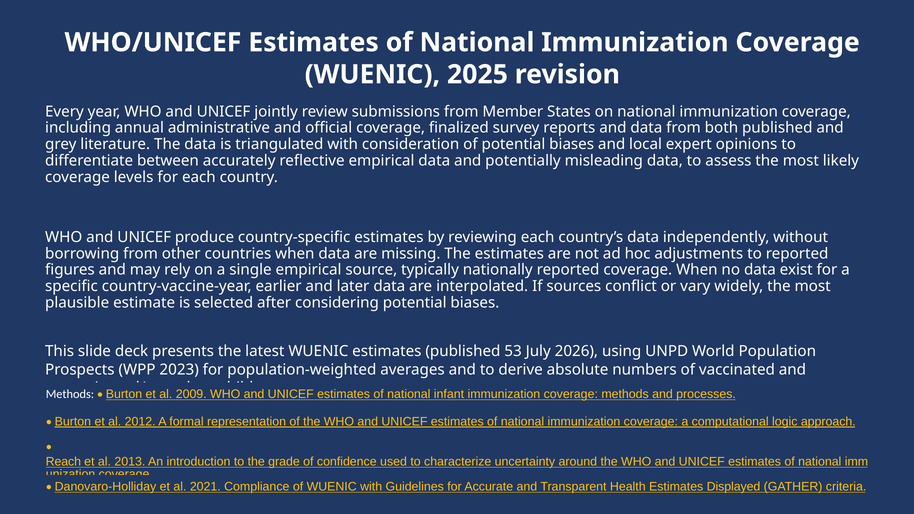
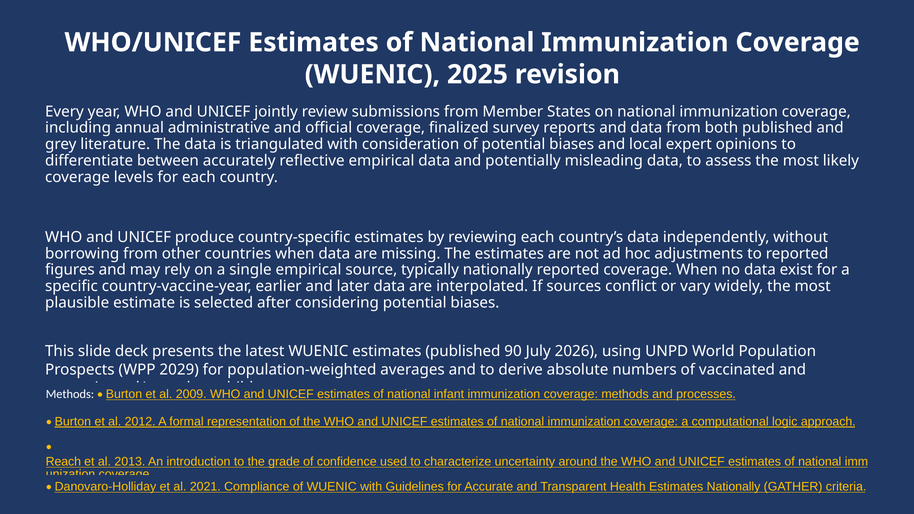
53: 53 -> 90
2023: 2023 -> 2029
Estimates Displayed: Displayed -> Nationally
